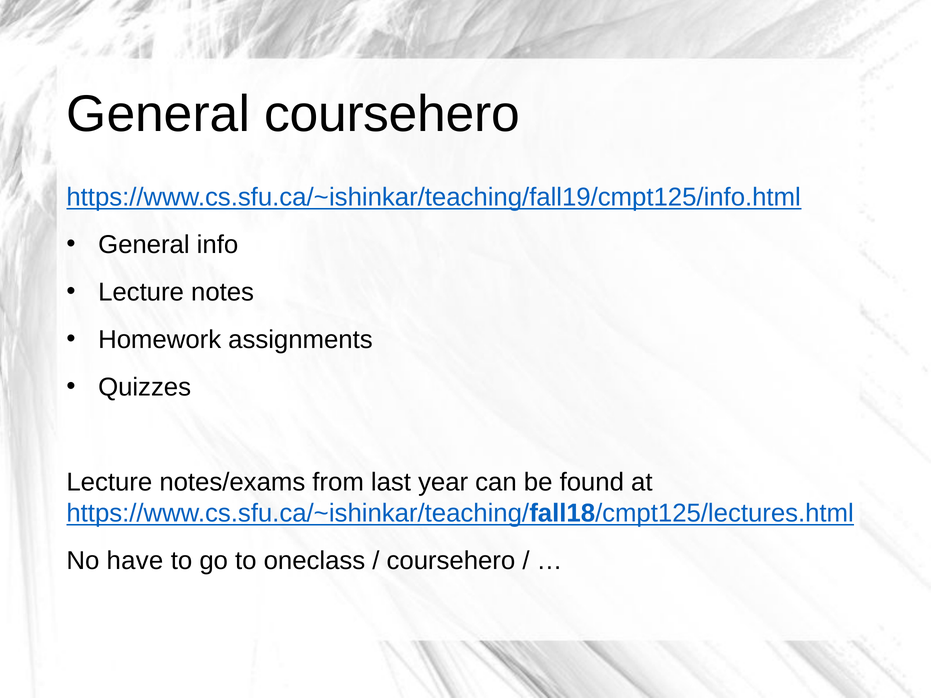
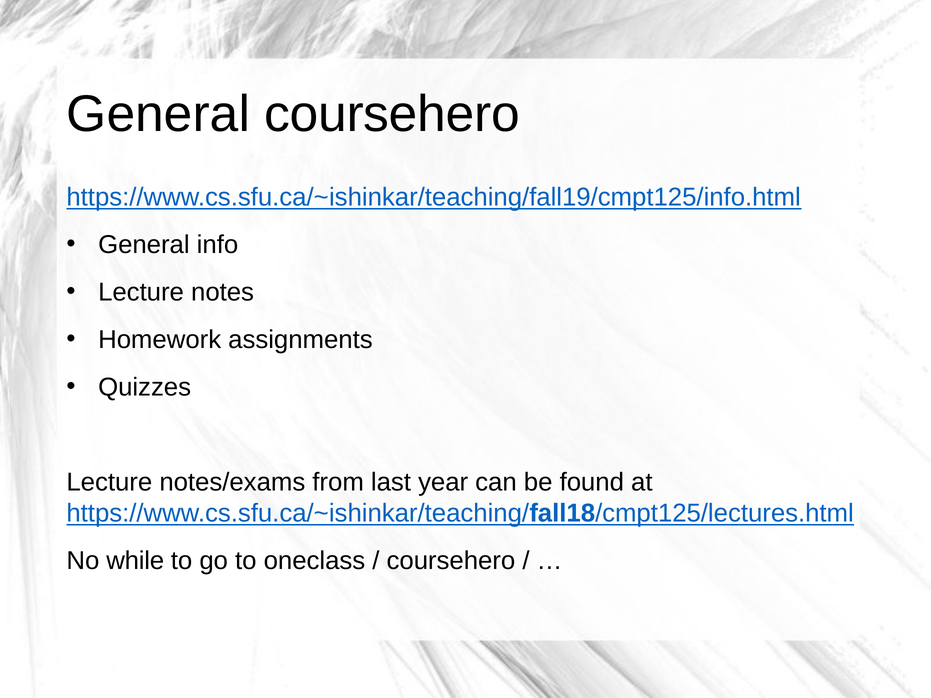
have: have -> while
